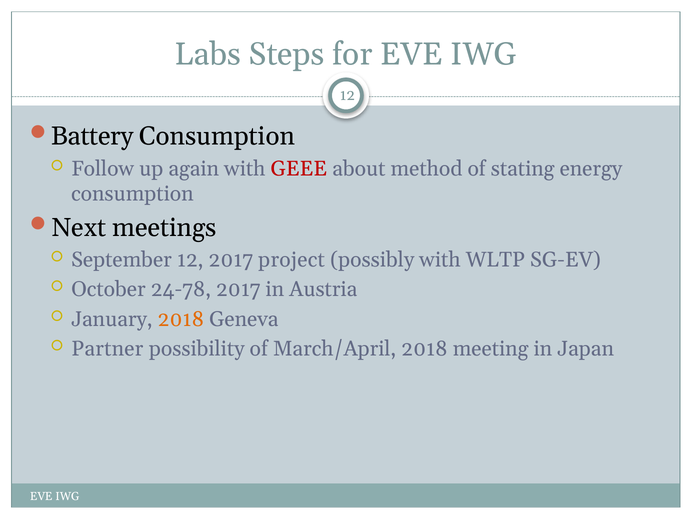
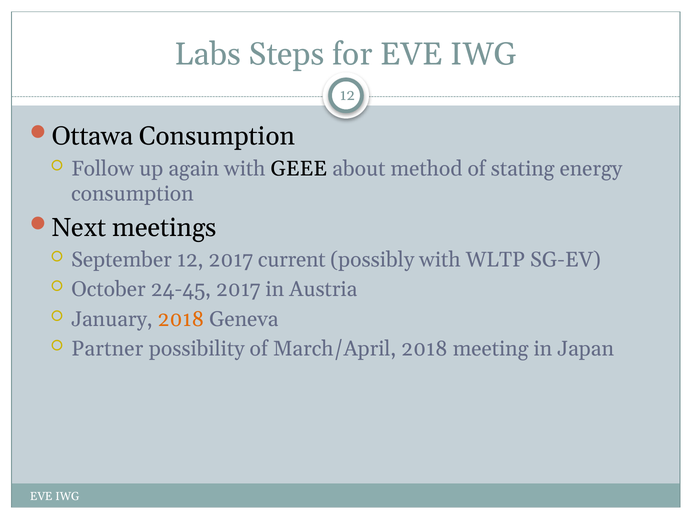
Battery: Battery -> Ottawa
GEEE colour: red -> black
project: project -> current
24-78: 24-78 -> 24-45
